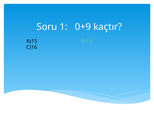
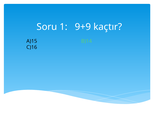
0+9: 0+9 -> 9+9
